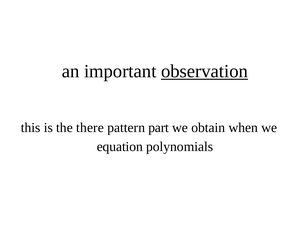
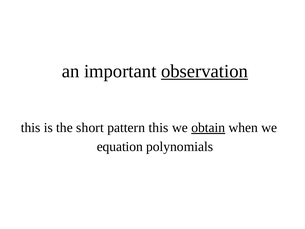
there: there -> short
pattern part: part -> this
obtain underline: none -> present
